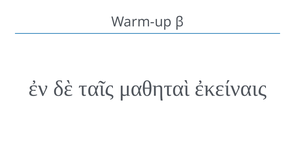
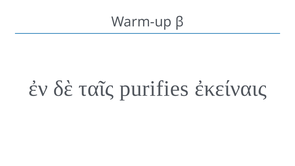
μαθηταὶ: μαθηταὶ -> purifies
